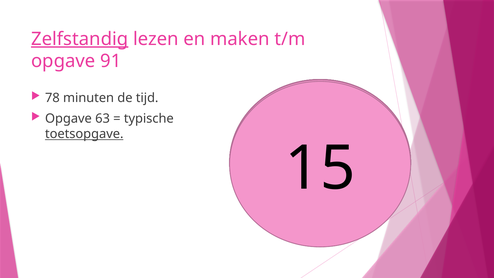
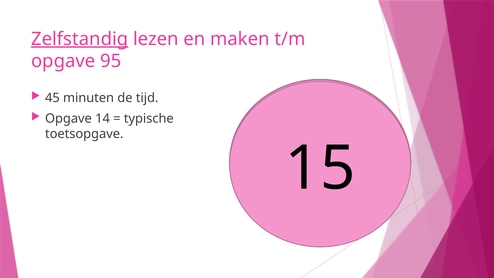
91: 91 -> 95
78: 78 -> 45
Opgave 63: 63 -> 14
toetsopgave underline: present -> none
